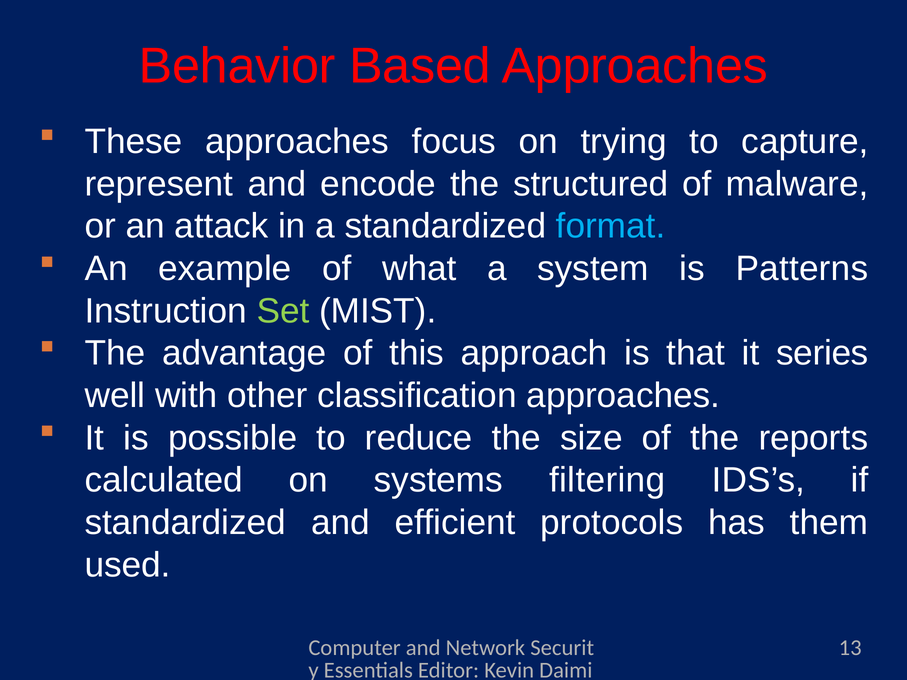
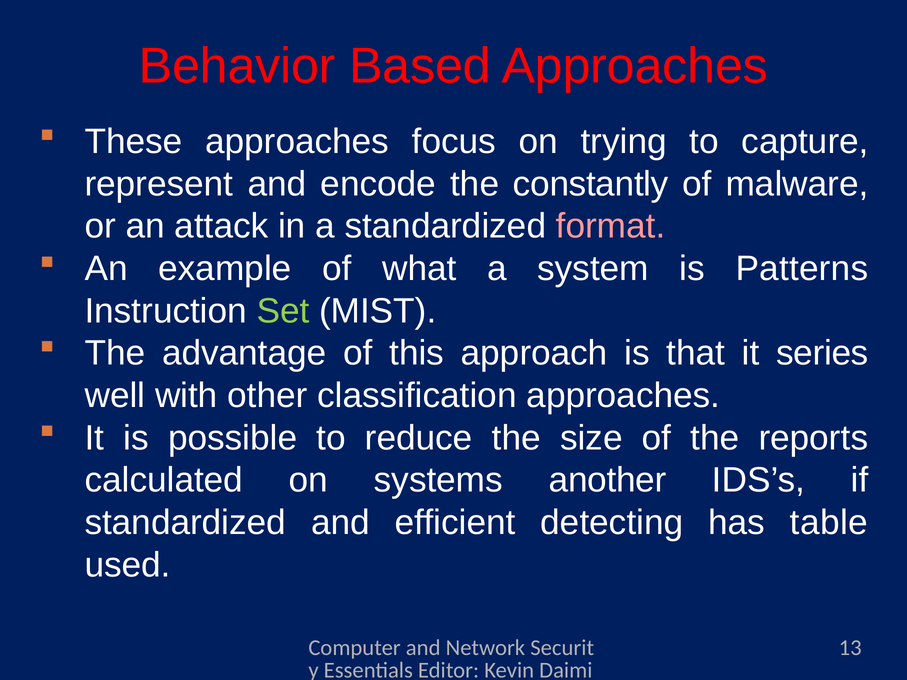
structured: structured -> constantly
format colour: light blue -> pink
filtering: filtering -> another
protocols: protocols -> detecting
them: them -> table
